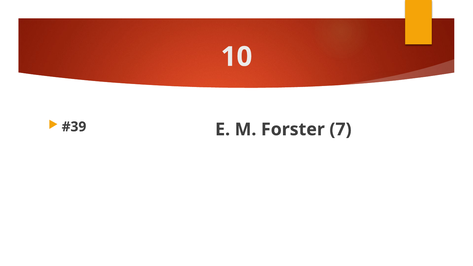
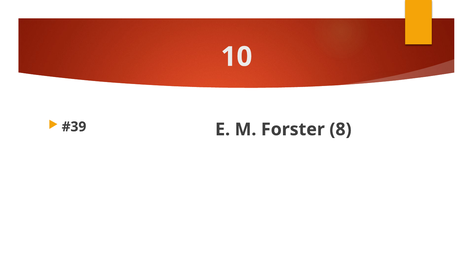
7: 7 -> 8
